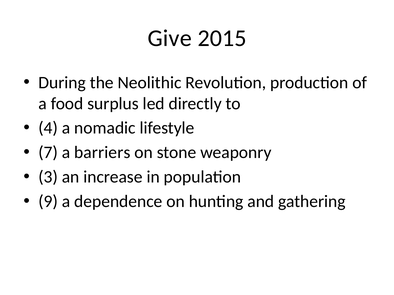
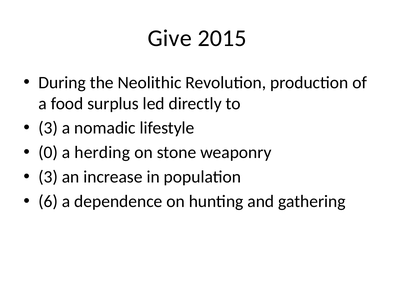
4 at (48, 128): 4 -> 3
7: 7 -> 0
barriers: barriers -> herding
9: 9 -> 6
